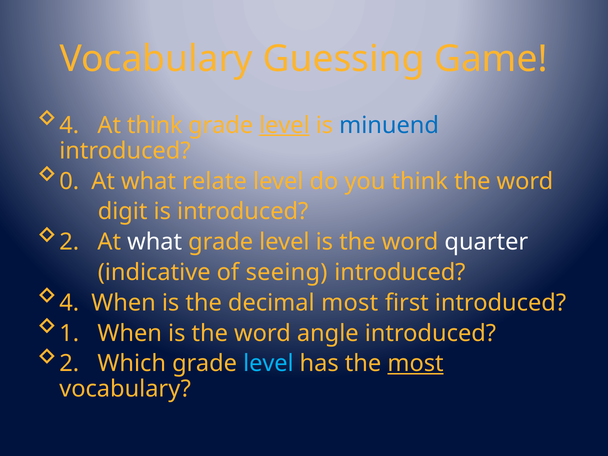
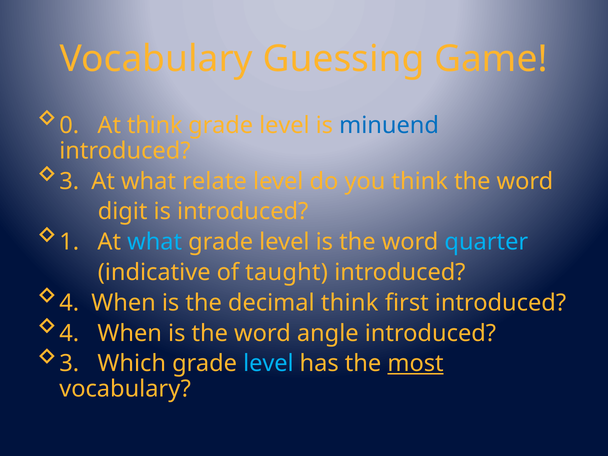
4 at (69, 125): 4 -> 0
level at (284, 125) underline: present -> none
0 at (69, 181): 0 -> 3
2 at (69, 242): 2 -> 1
what at (155, 242) colour: white -> light blue
quarter colour: white -> light blue
seeing: seeing -> taught
decimal most: most -> think
1 at (69, 333): 1 -> 4
2 at (69, 364): 2 -> 3
